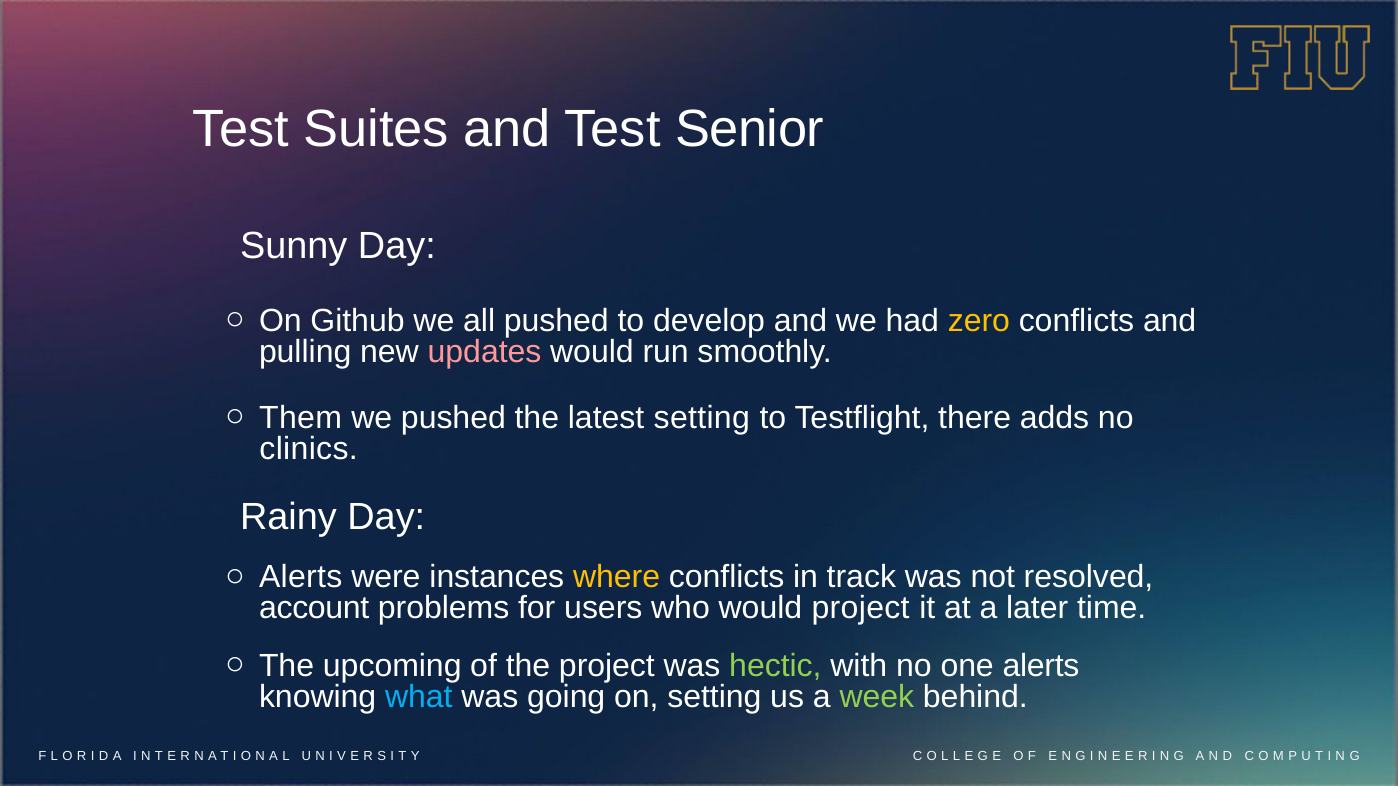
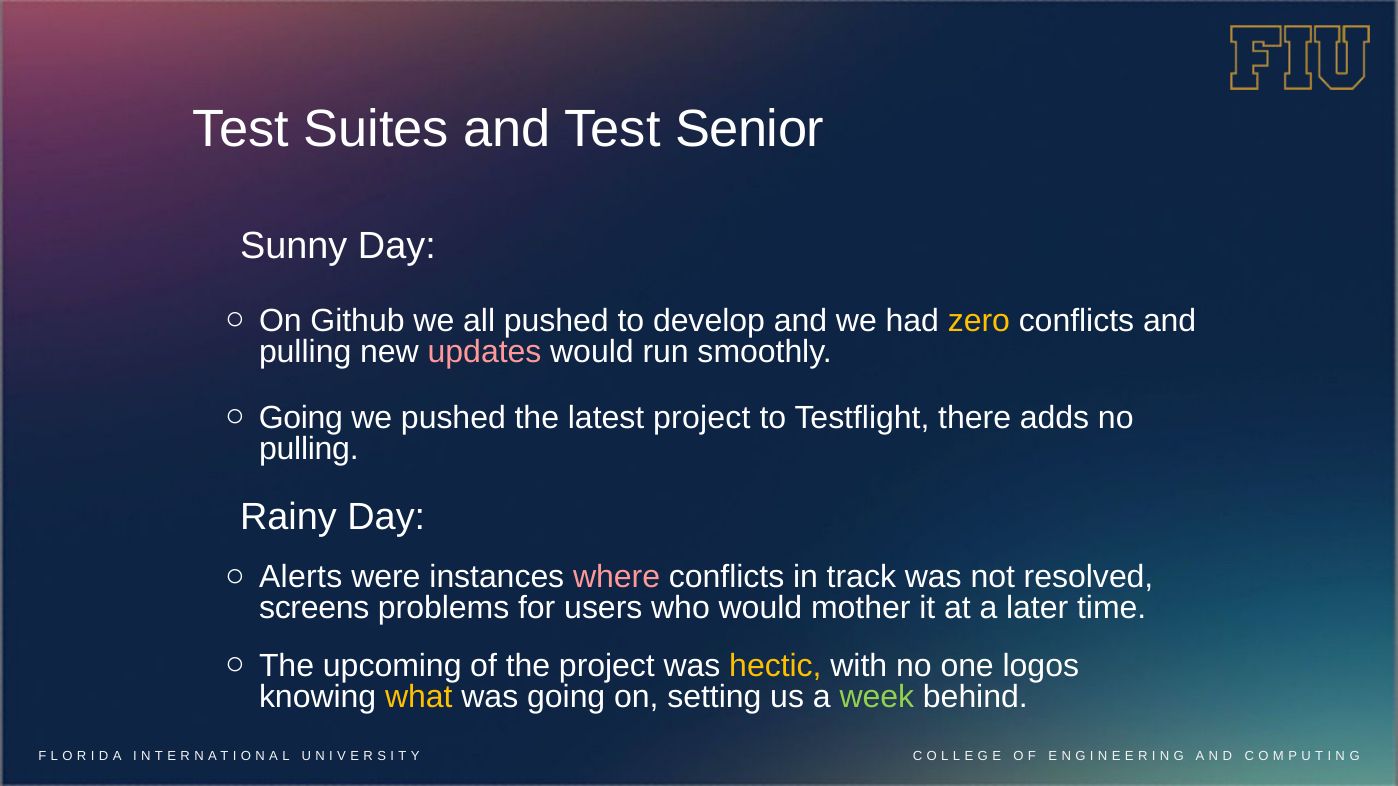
Them at (301, 418): Them -> Going
latest setting: setting -> project
clinics at (309, 449): clinics -> pulling
where colour: yellow -> pink
account: account -> screens
would project: project -> mother
hectic colour: light green -> yellow
one alerts: alerts -> logos
what colour: light blue -> yellow
